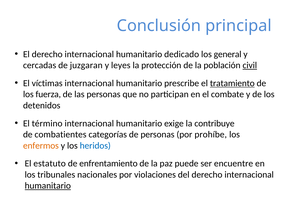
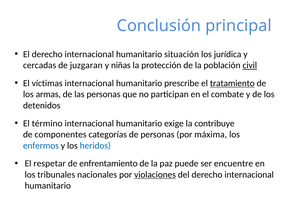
dedicado: dedicado -> situación
general: general -> jurídica
leyes: leyes -> niñas
fuerza: fuerza -> armas
combatientes: combatientes -> componentes
prohíbe: prohíbe -> máxima
enfermos colour: orange -> blue
estatuto: estatuto -> respetar
violaciones underline: none -> present
humanitario at (48, 186) underline: present -> none
